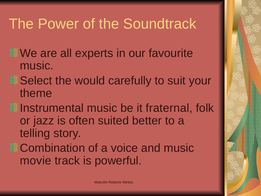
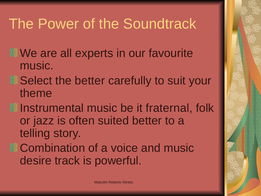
the would: would -> better
movie: movie -> desire
